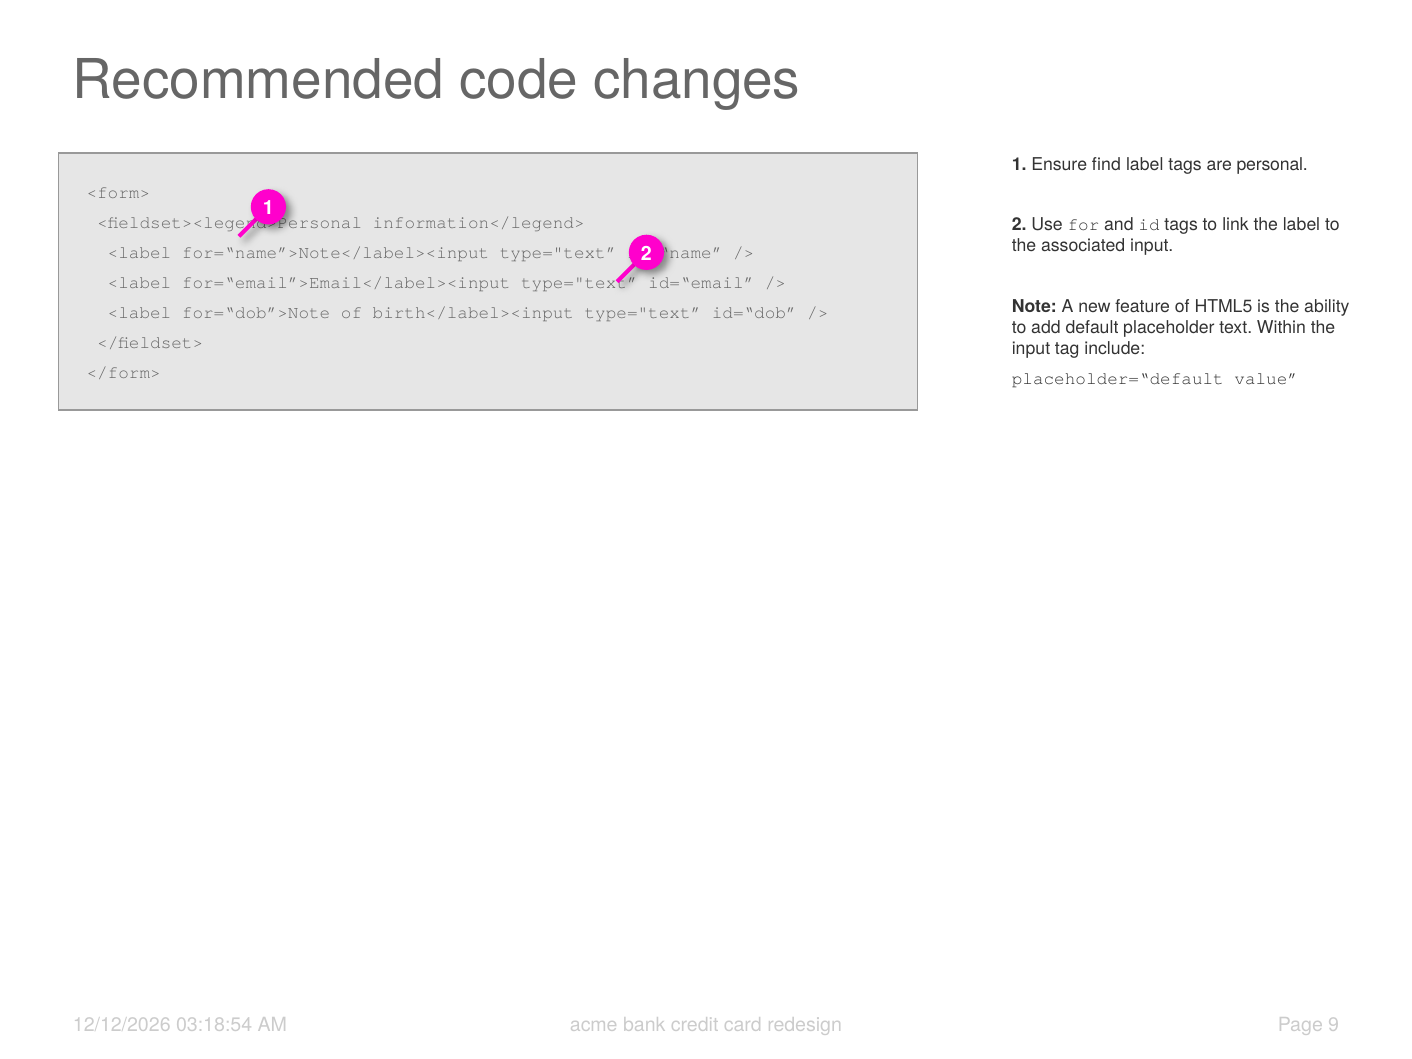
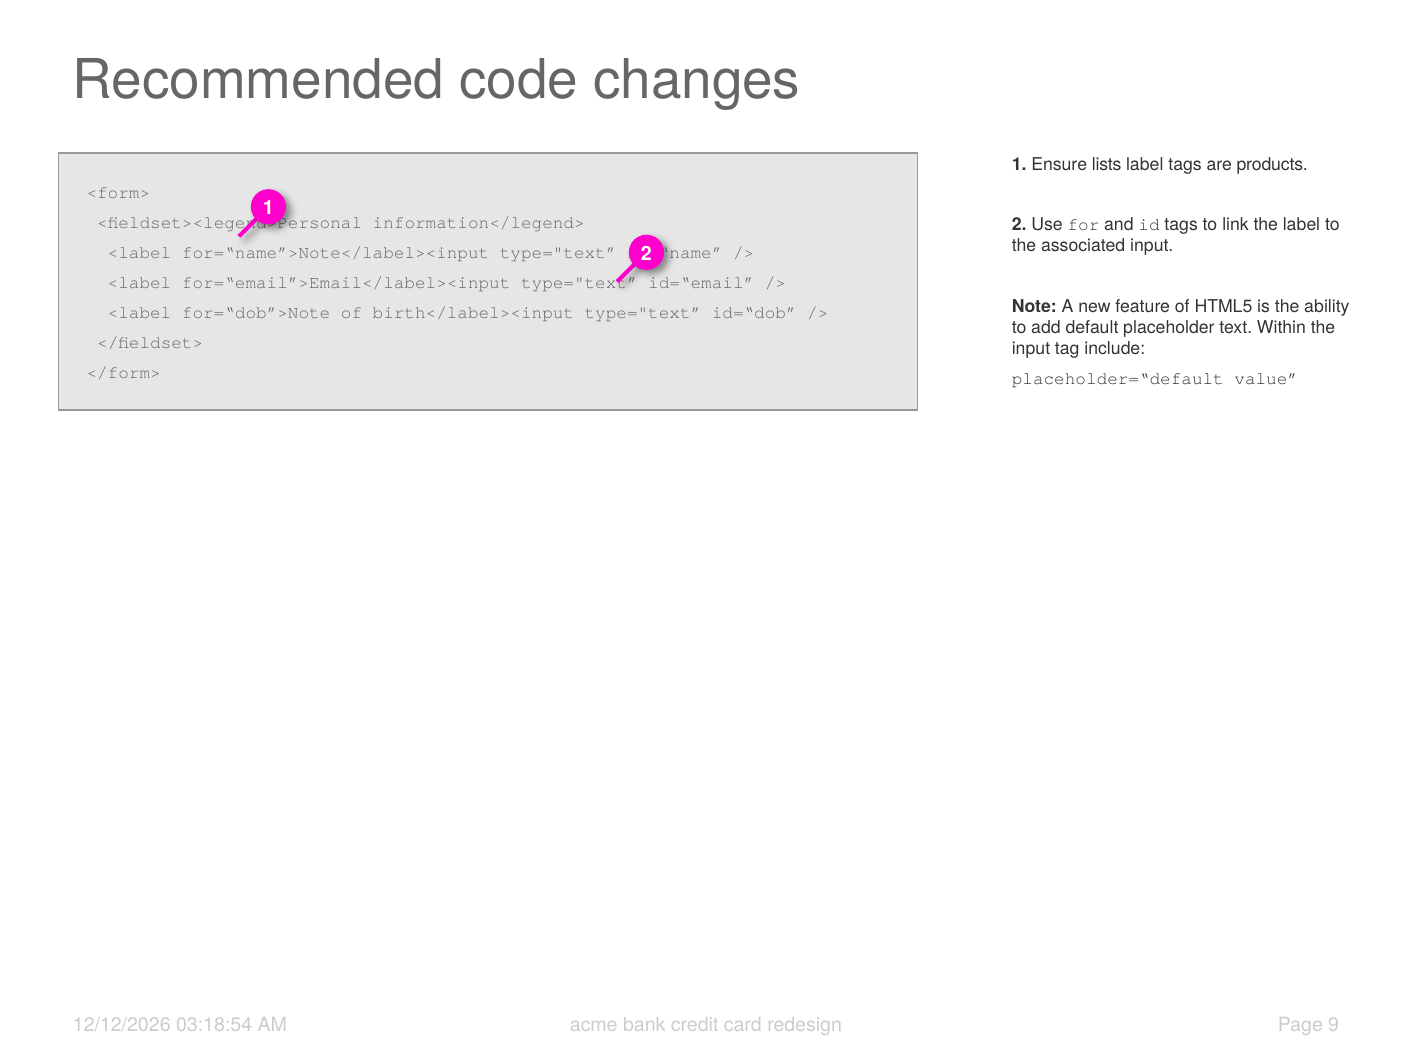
find: find -> lists
personal: personal -> products
